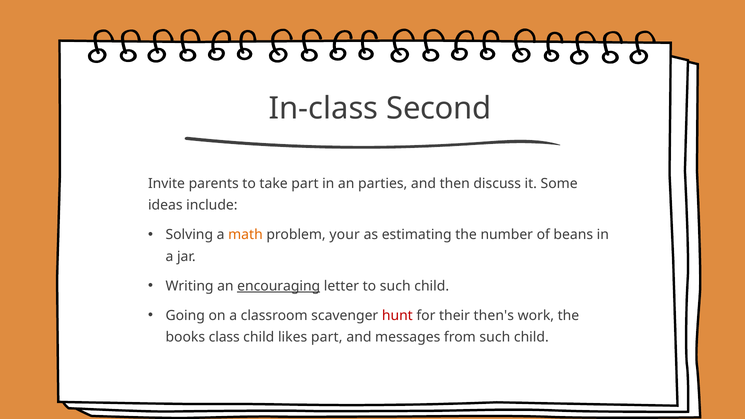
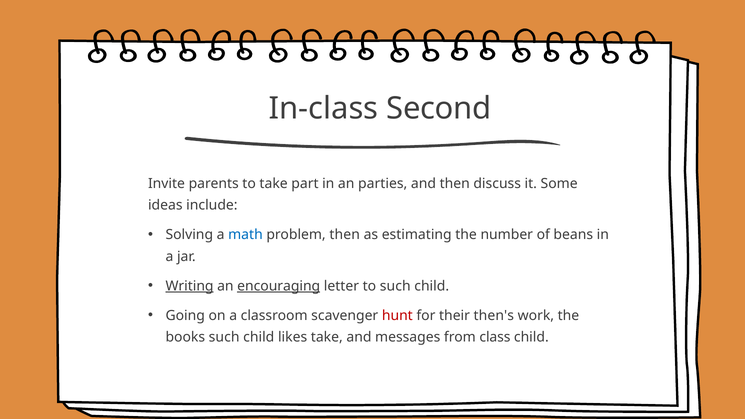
math colour: orange -> blue
problem your: your -> then
Writing underline: none -> present
books class: class -> such
likes part: part -> take
from such: such -> class
